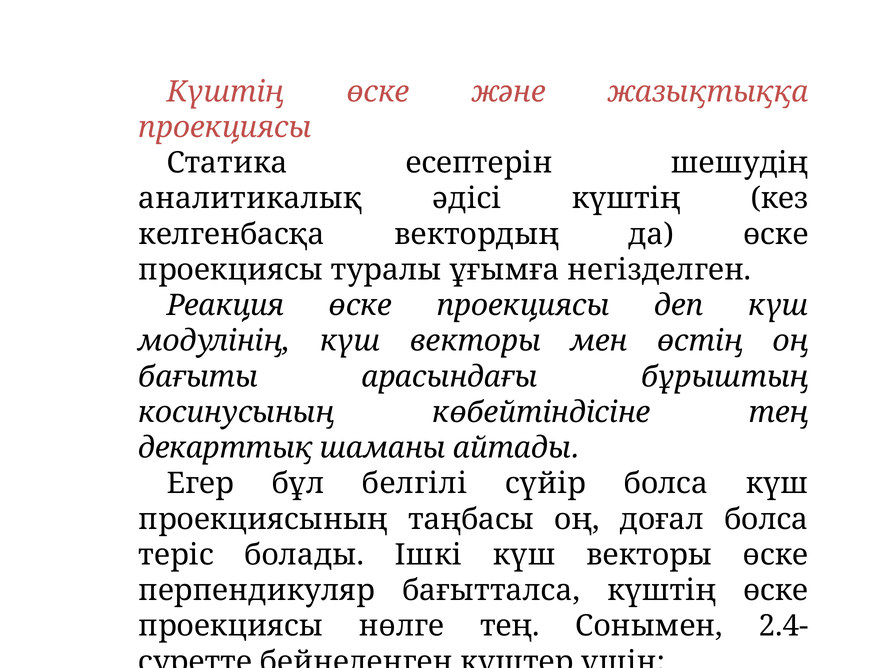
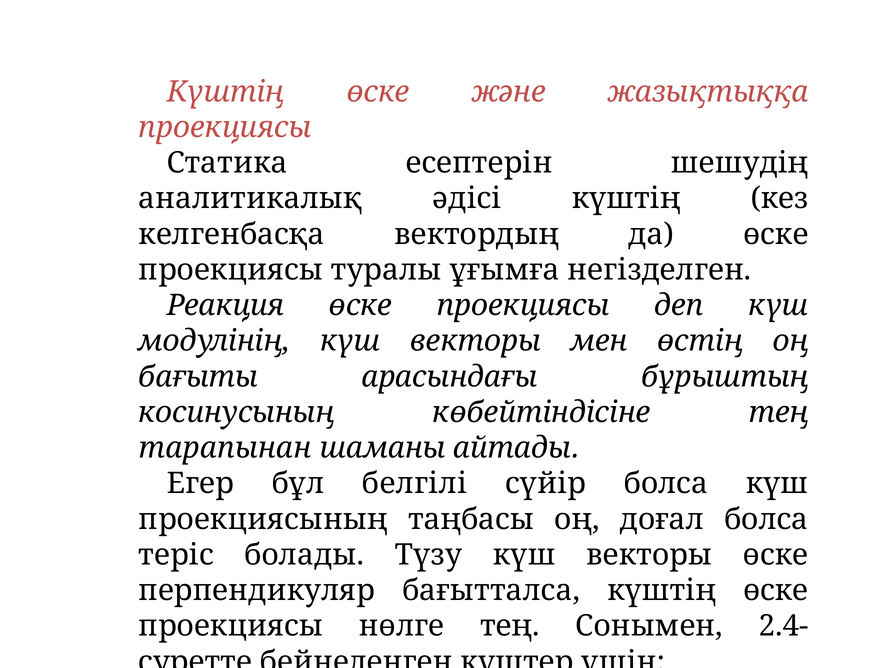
декарттық: декарттық -> тарапынан
Ішкі: Ішкі -> Түзу
